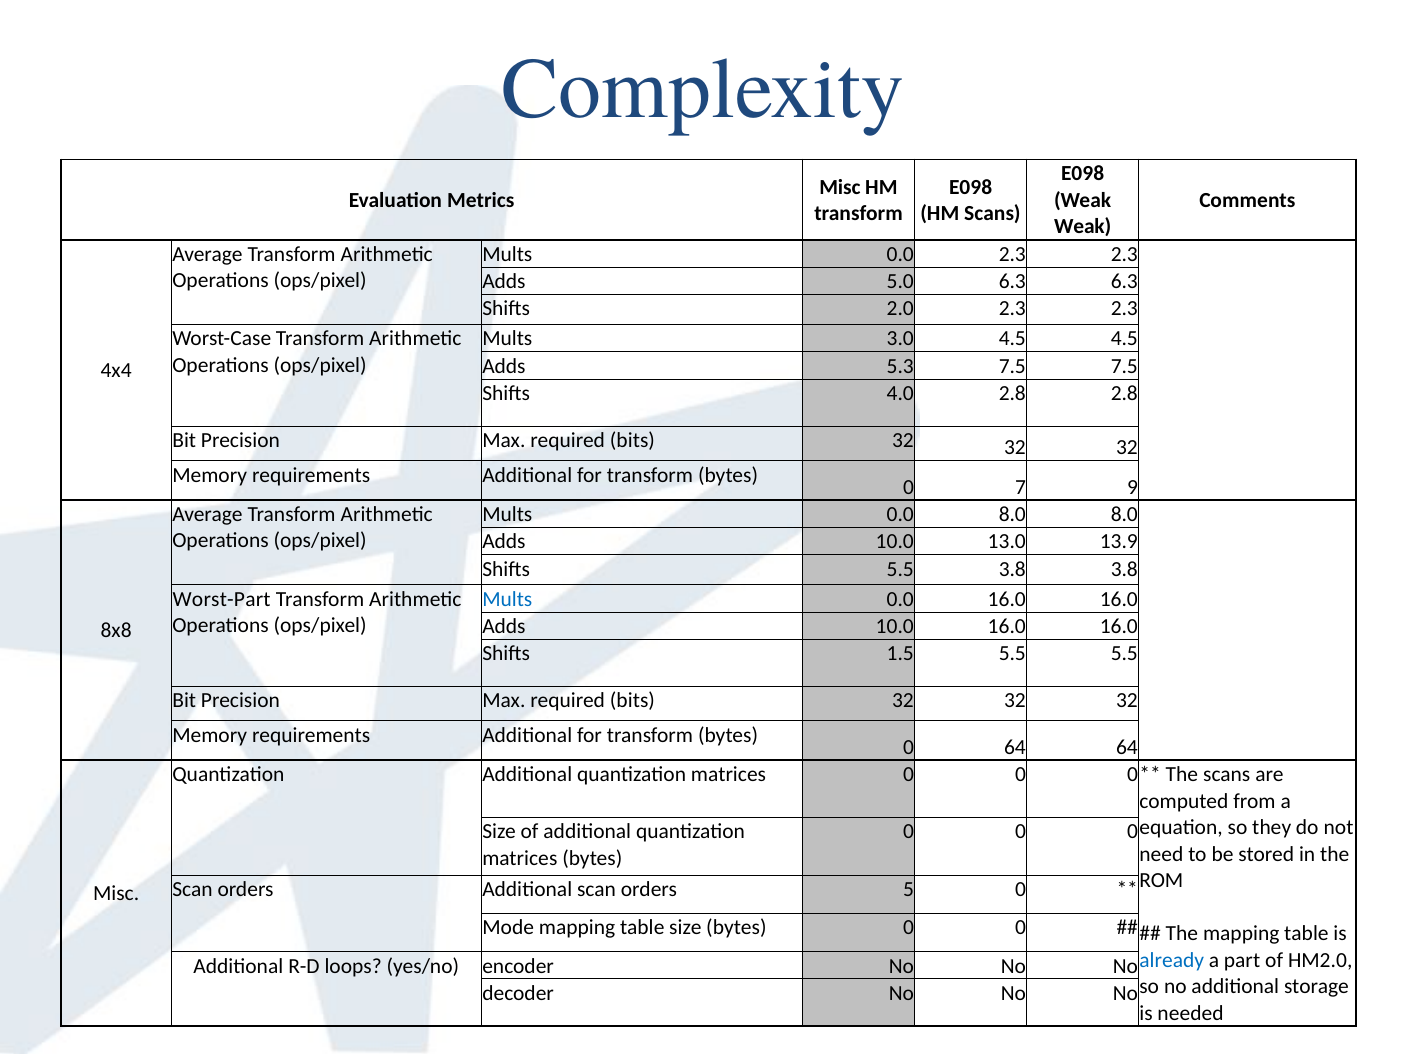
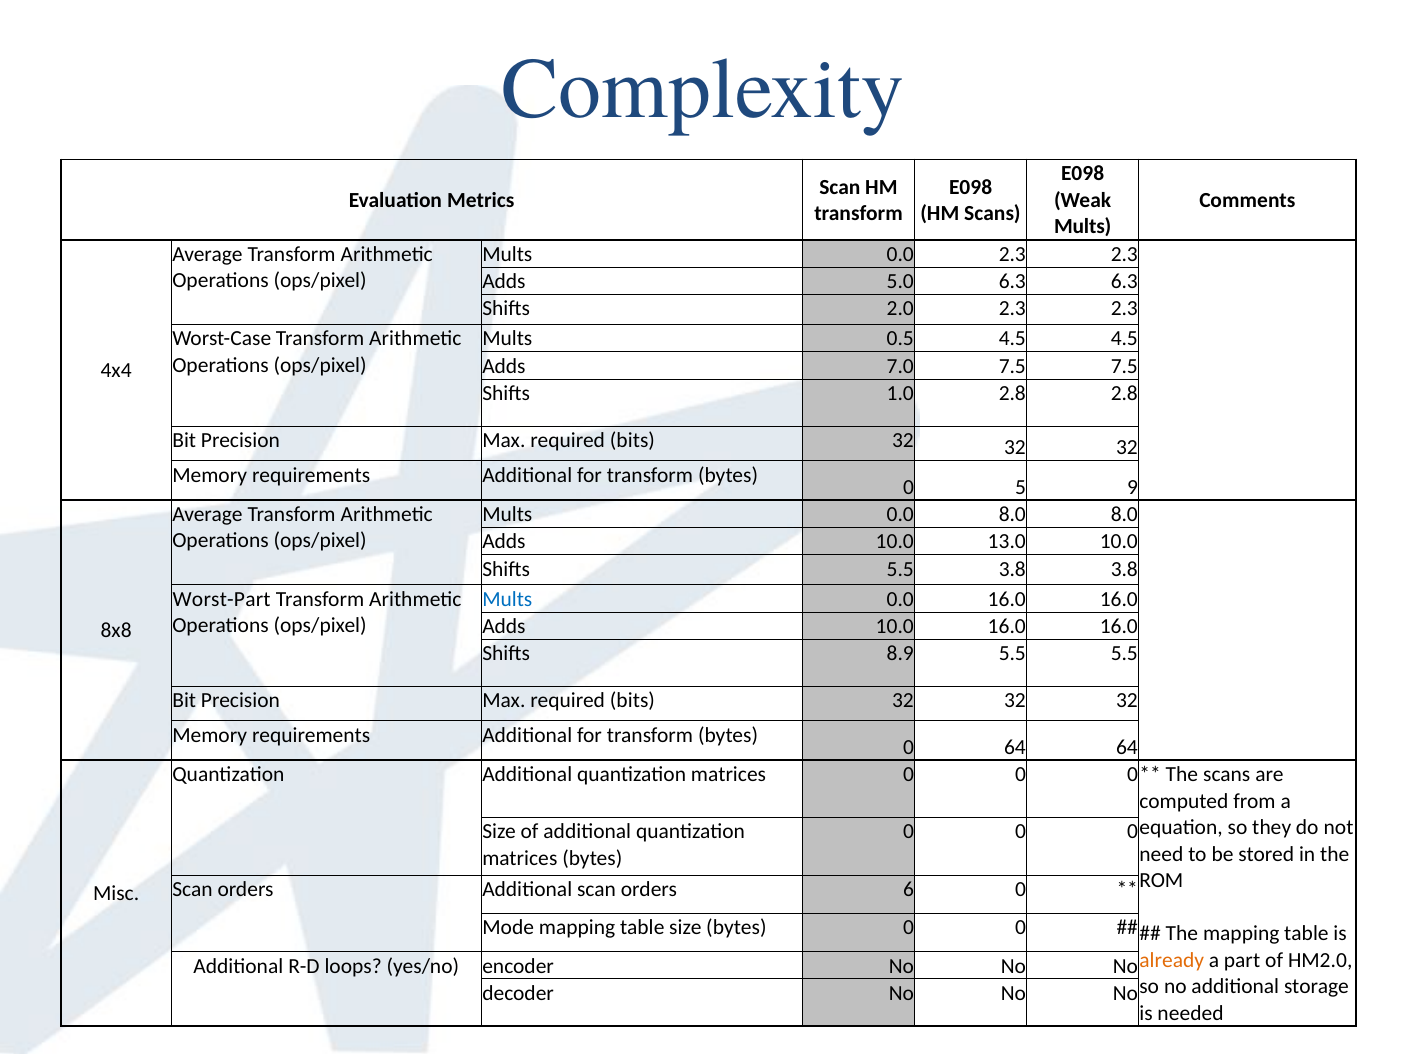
Misc at (840, 187): Misc -> Scan
Weak at (1083, 227): Weak -> Mults
3.0: 3.0 -> 0.5
5.3: 5.3 -> 7.0
4.0: 4.0 -> 1.0
7: 7 -> 5
13.0 13.9: 13.9 -> 10.0
1.5: 1.5 -> 8.9
5: 5 -> 6
already colour: blue -> orange
